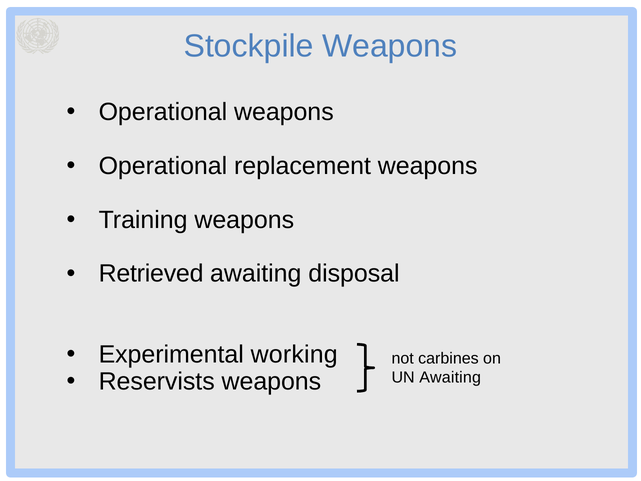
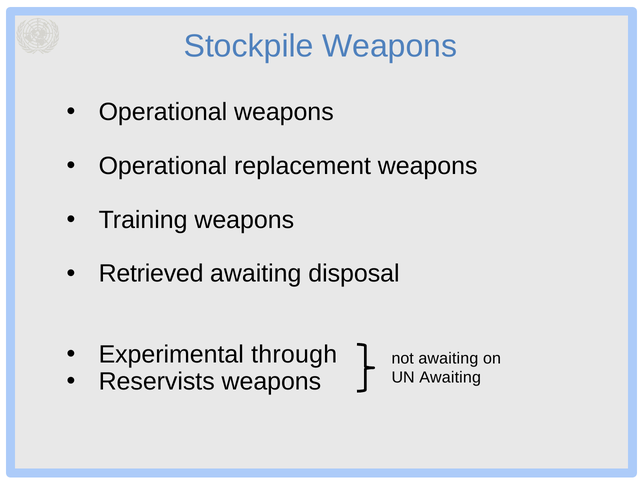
working: working -> through
not carbines: carbines -> awaiting
